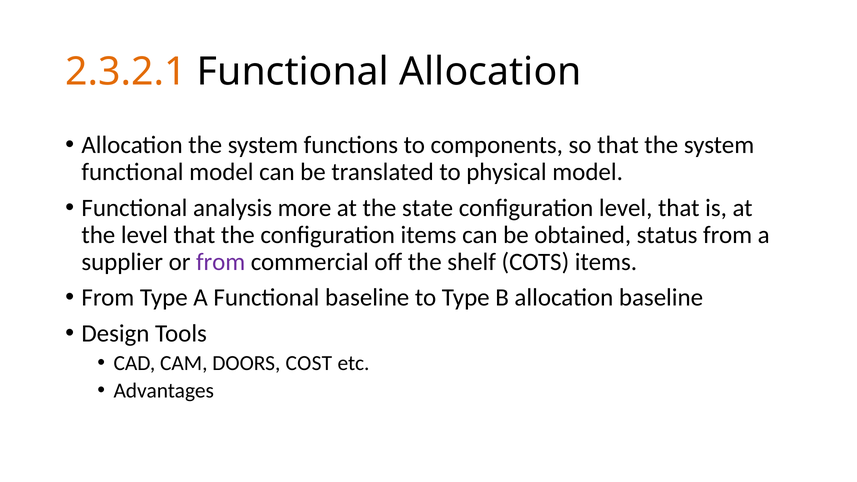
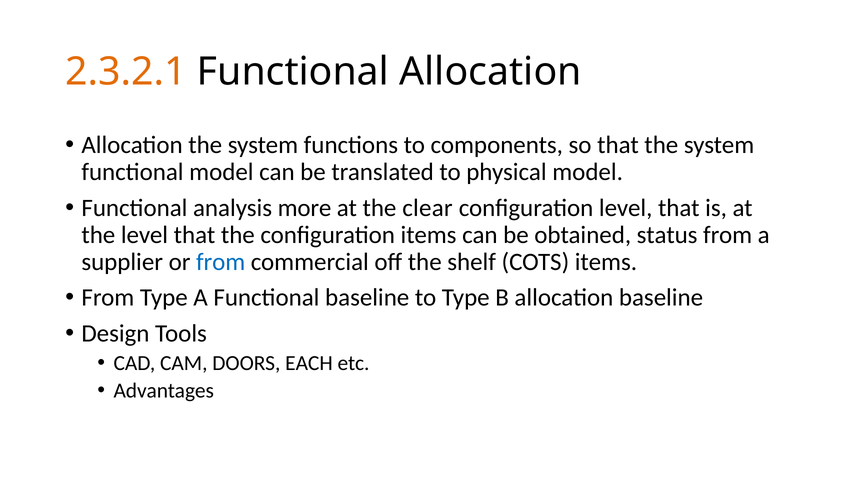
state: state -> clear
from at (221, 262) colour: purple -> blue
COST: COST -> EACH
